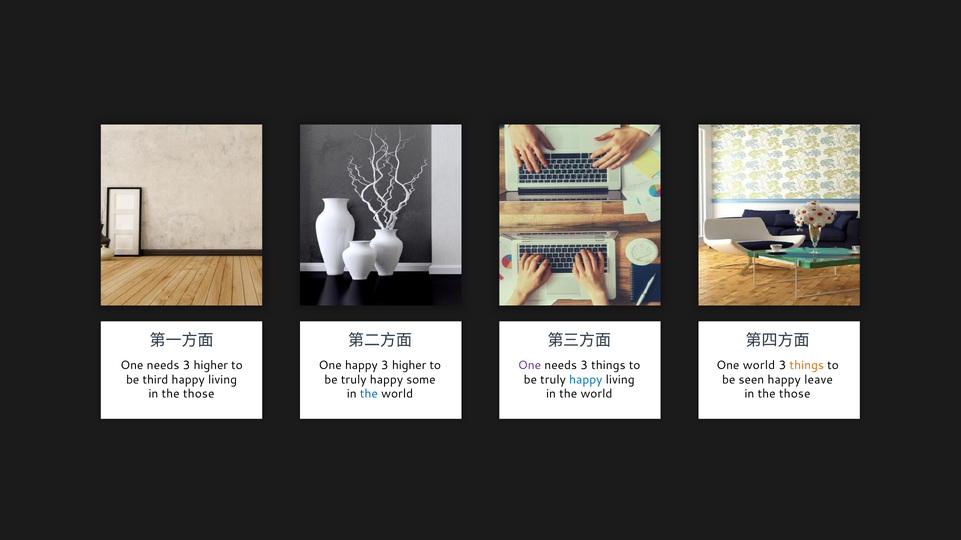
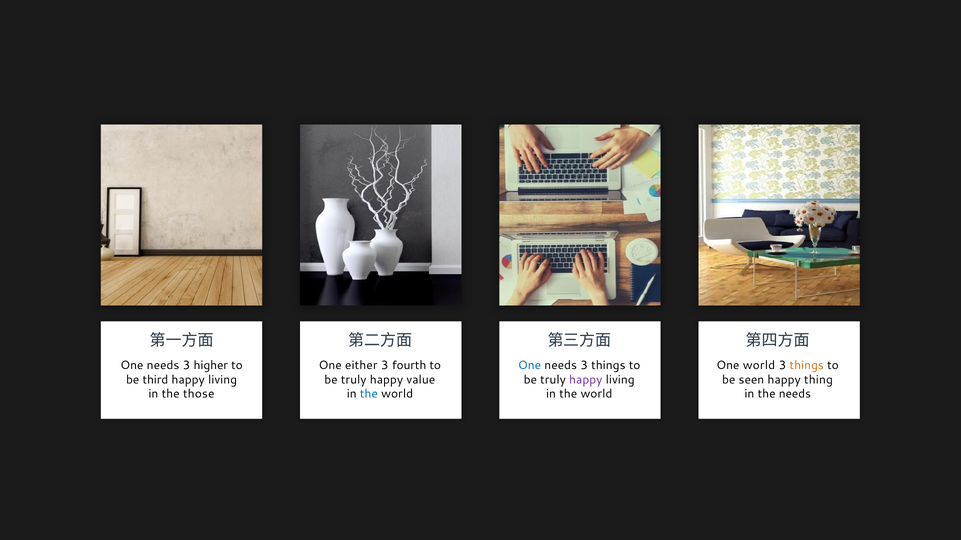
One happy: happy -> either
higher at (409, 366): higher -> fourth
One at (530, 366) colour: purple -> blue
some: some -> value
happy at (586, 380) colour: blue -> purple
leave: leave -> thing
those at (795, 394): those -> needs
